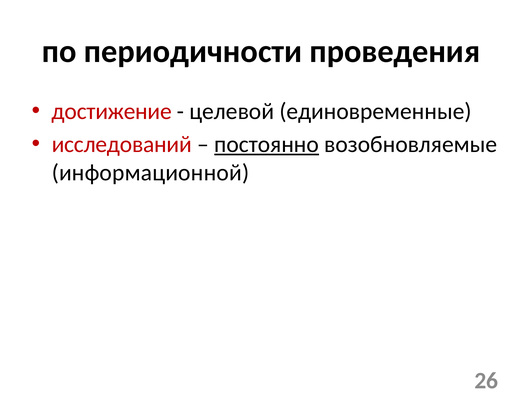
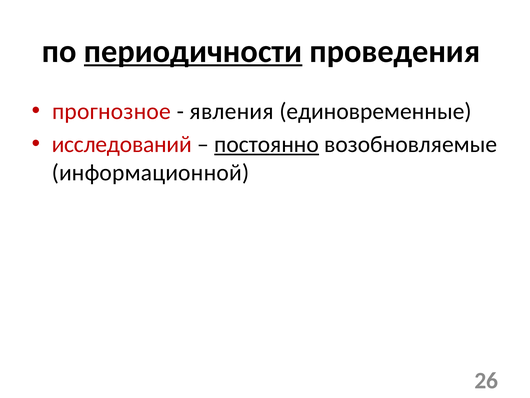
периодичности underline: none -> present
достижение: достижение -> прогнозное
целевой: целевой -> явления
